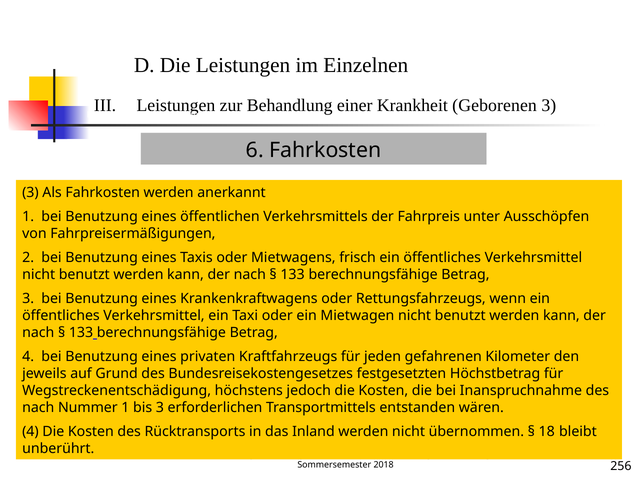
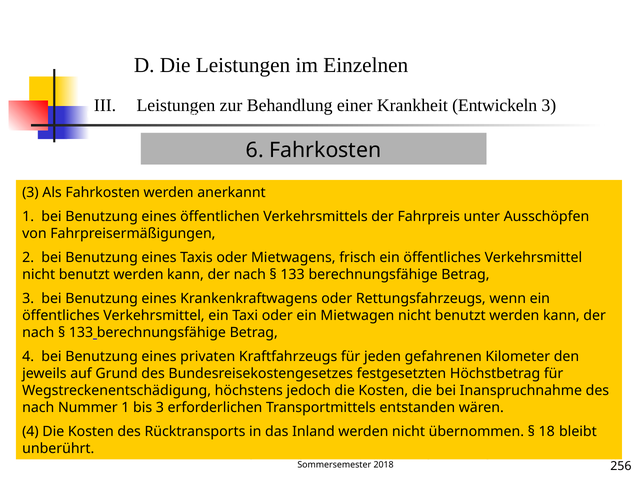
Geborenen: Geborenen -> Entwickeln
